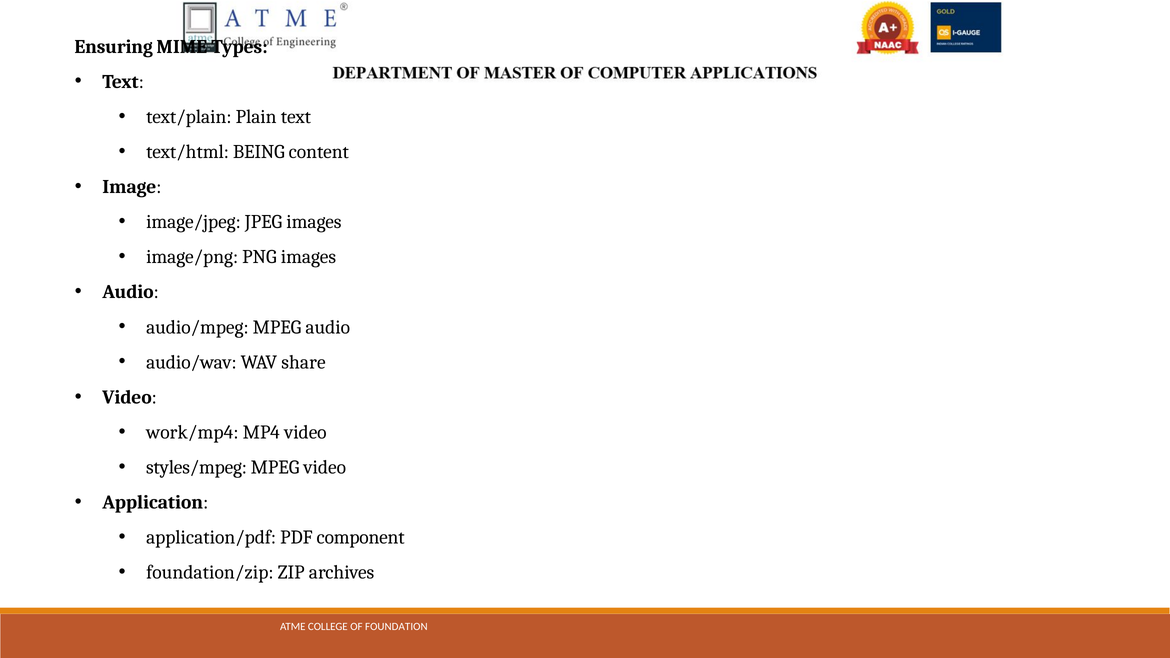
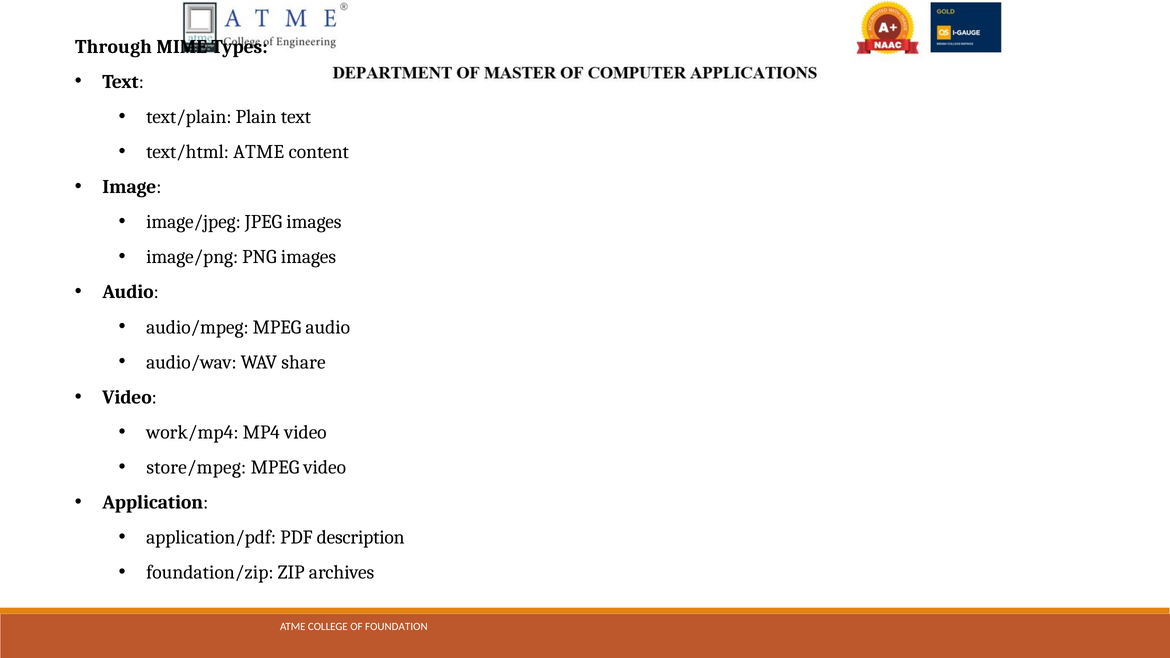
Ensuring: Ensuring -> Through
text/html BEING: BEING -> ATME
styles/mpeg: styles/mpeg -> store/mpeg
component: component -> description
